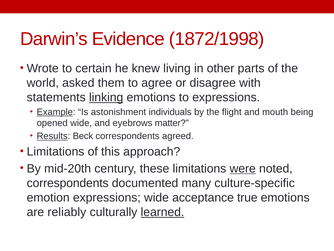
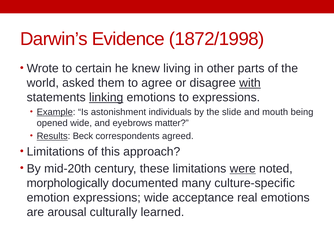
with underline: none -> present
flight: flight -> slide
correspondents at (68, 183): correspondents -> morphologically
true: true -> real
reliably: reliably -> arousal
learned underline: present -> none
